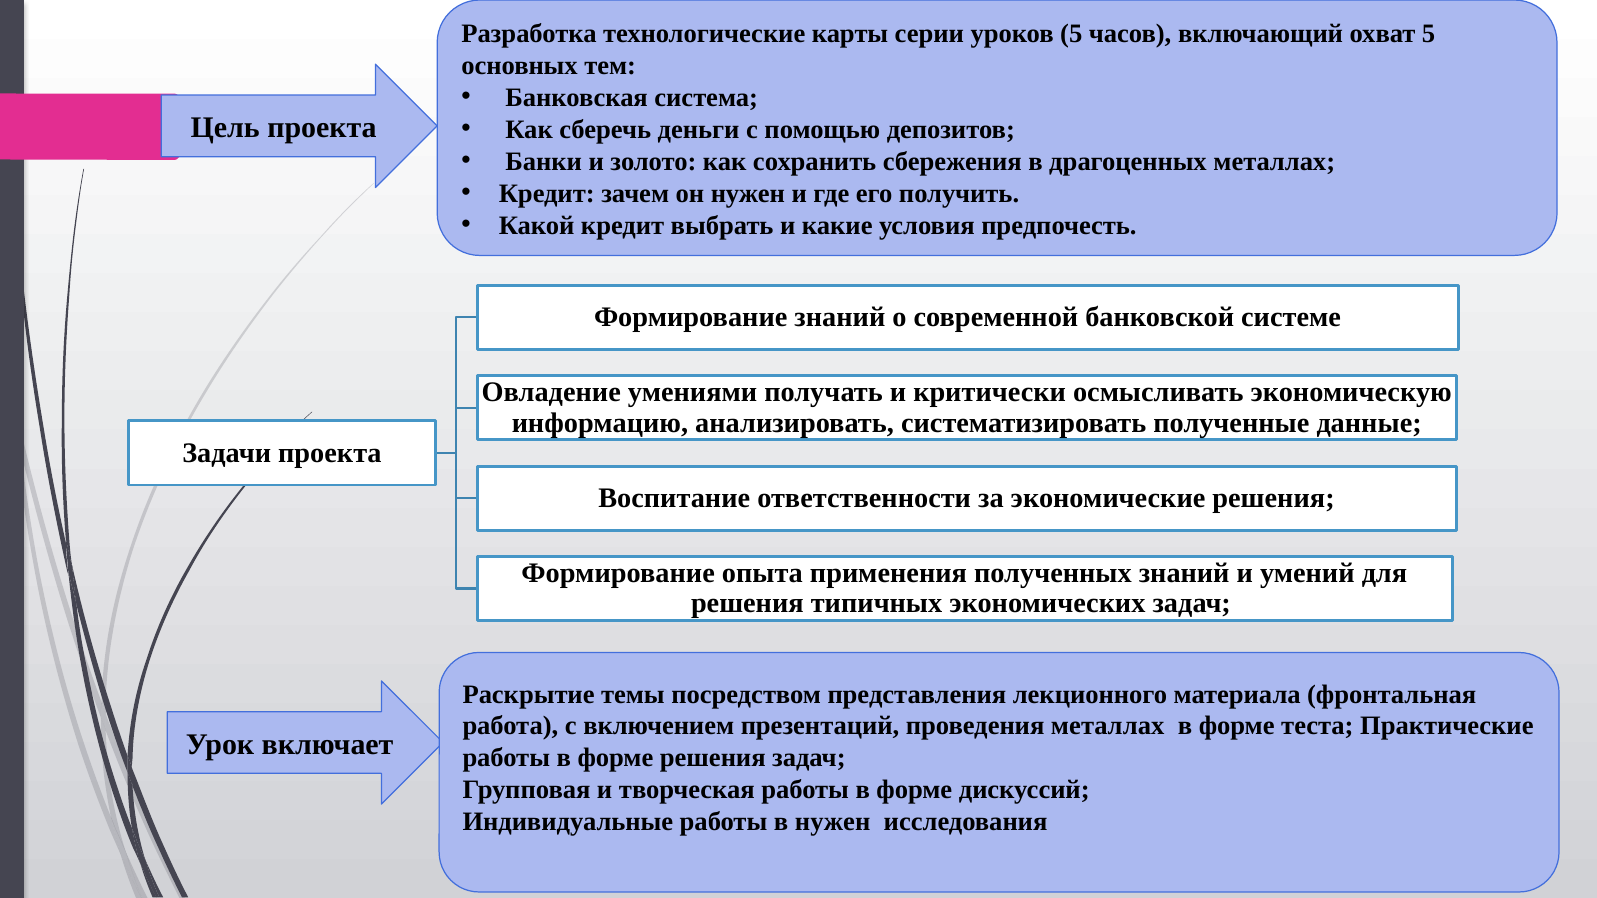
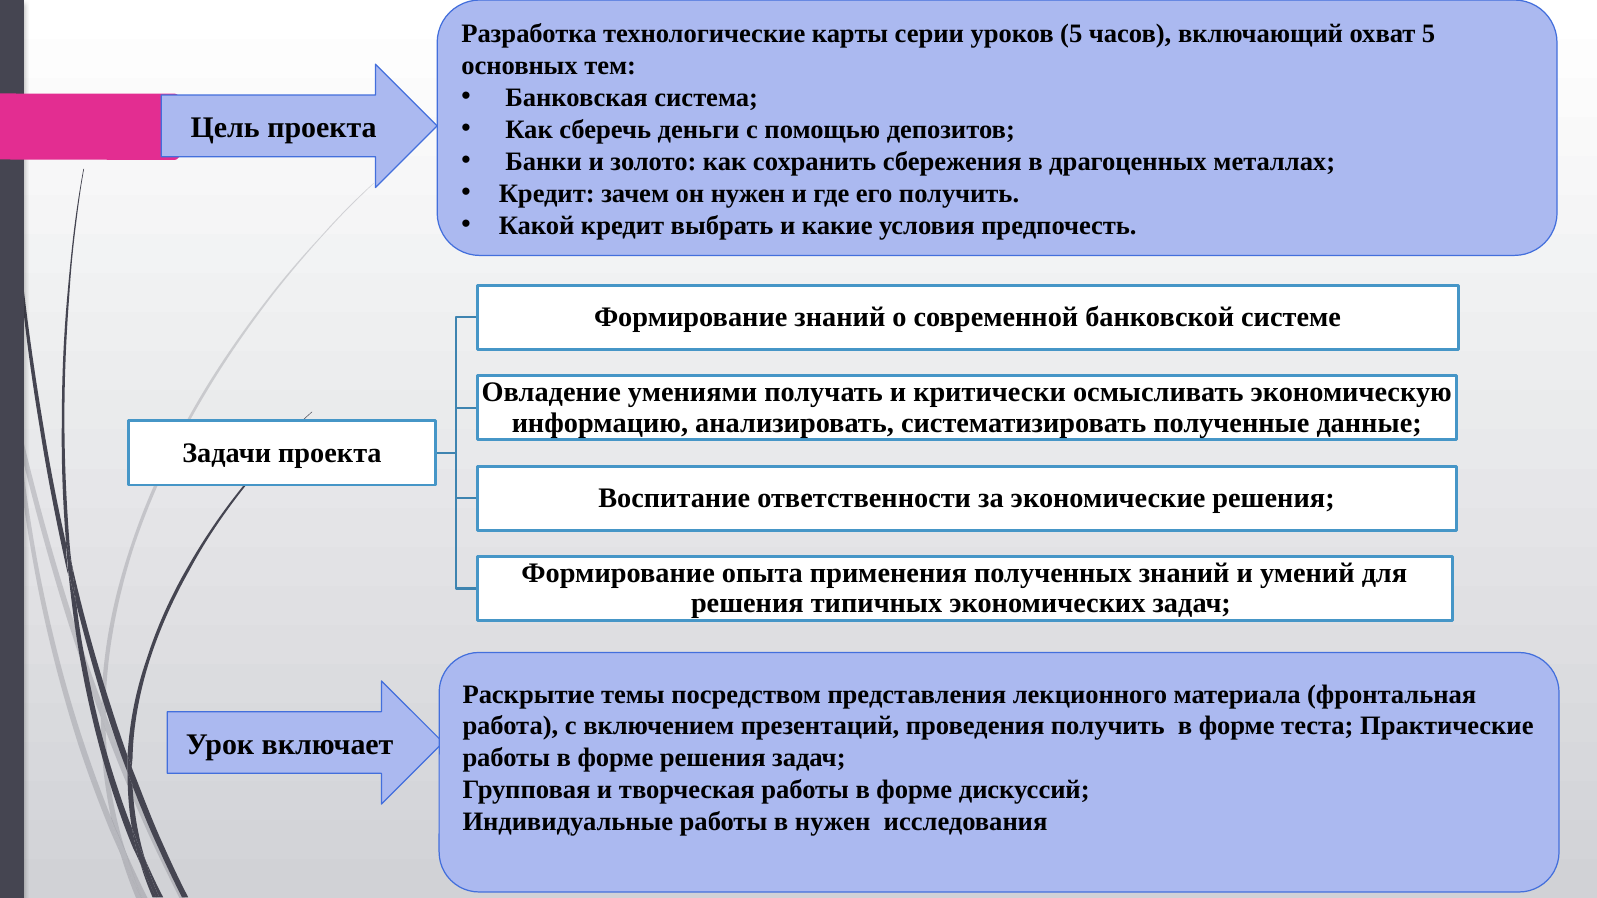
проведения металлах: металлах -> получить
